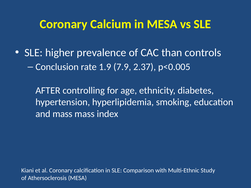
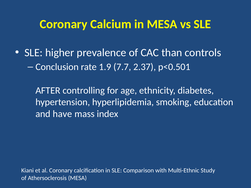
7.9: 7.9 -> 7.7
p<0.005: p<0.005 -> p<0.501
and mass: mass -> have
